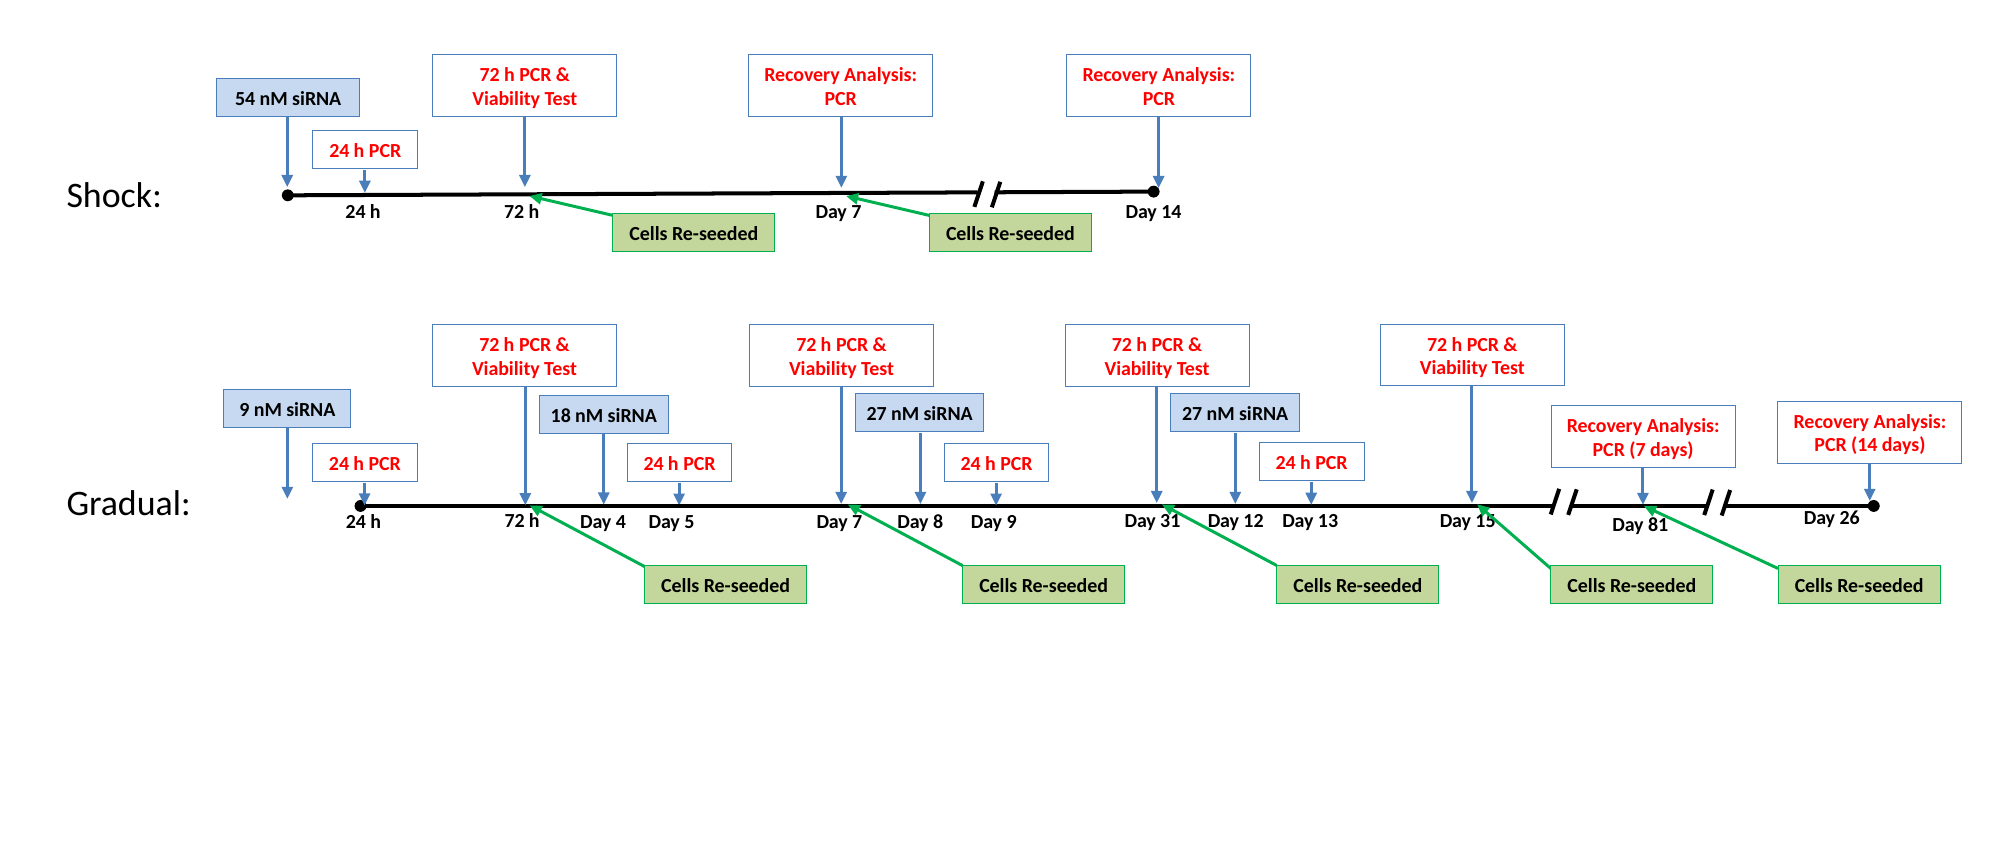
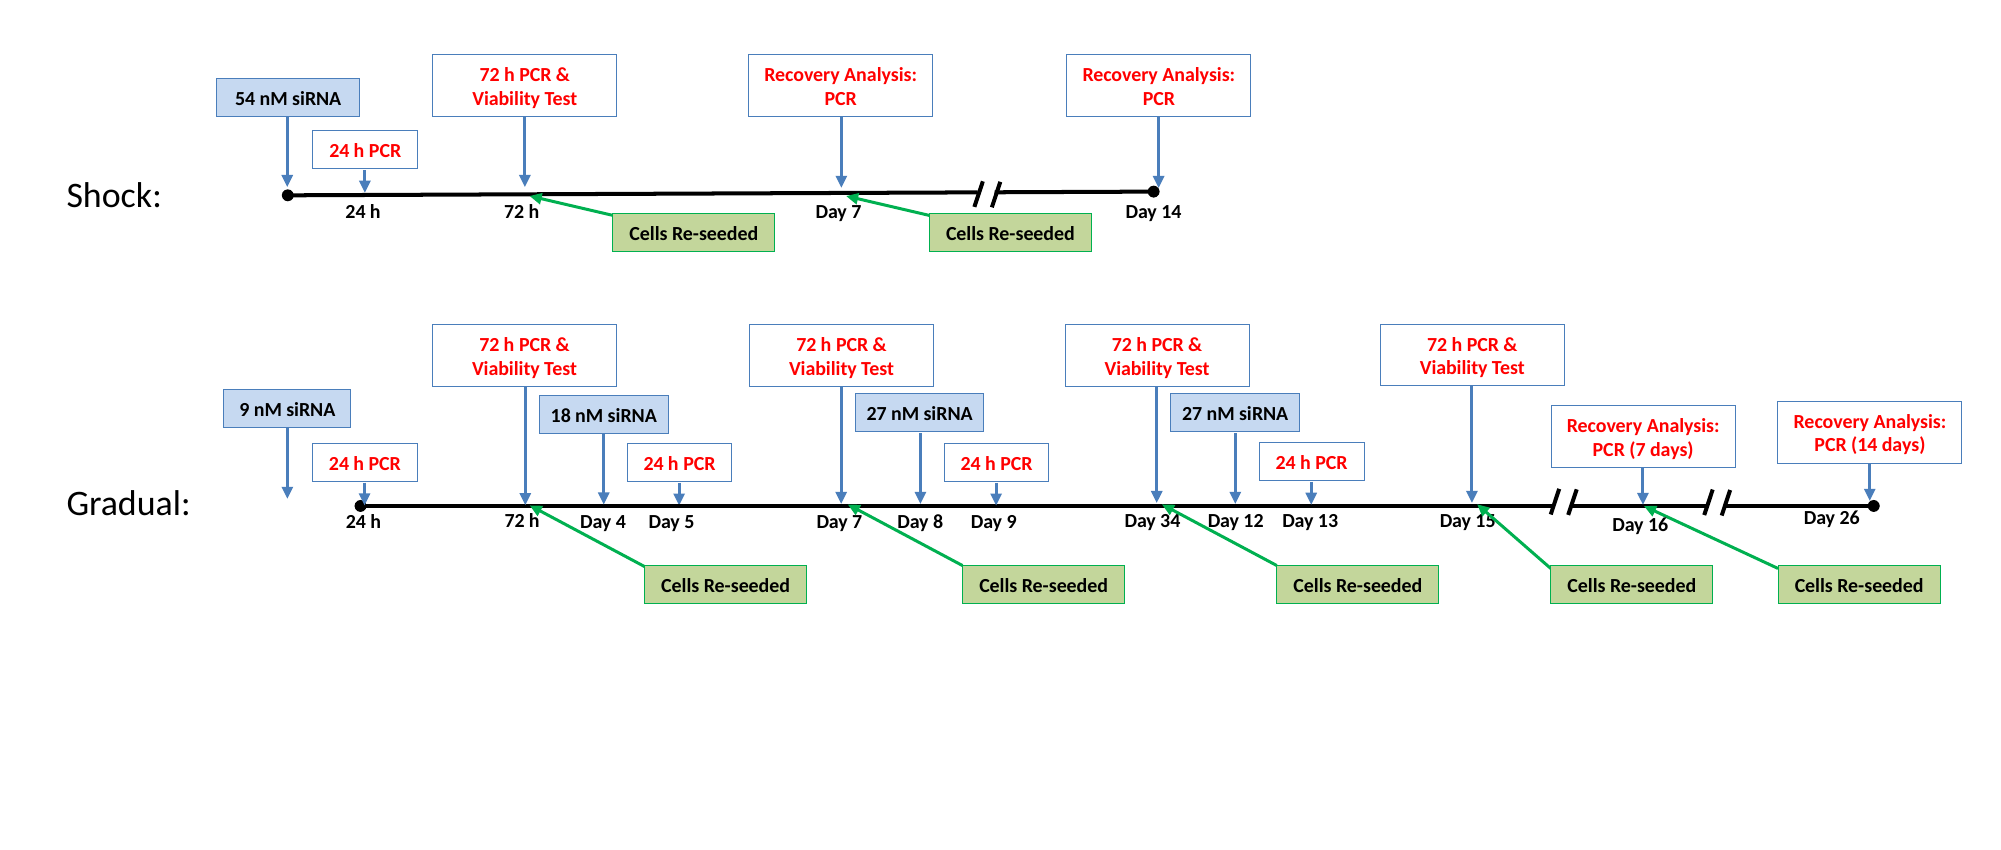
31: 31 -> 34
81: 81 -> 16
